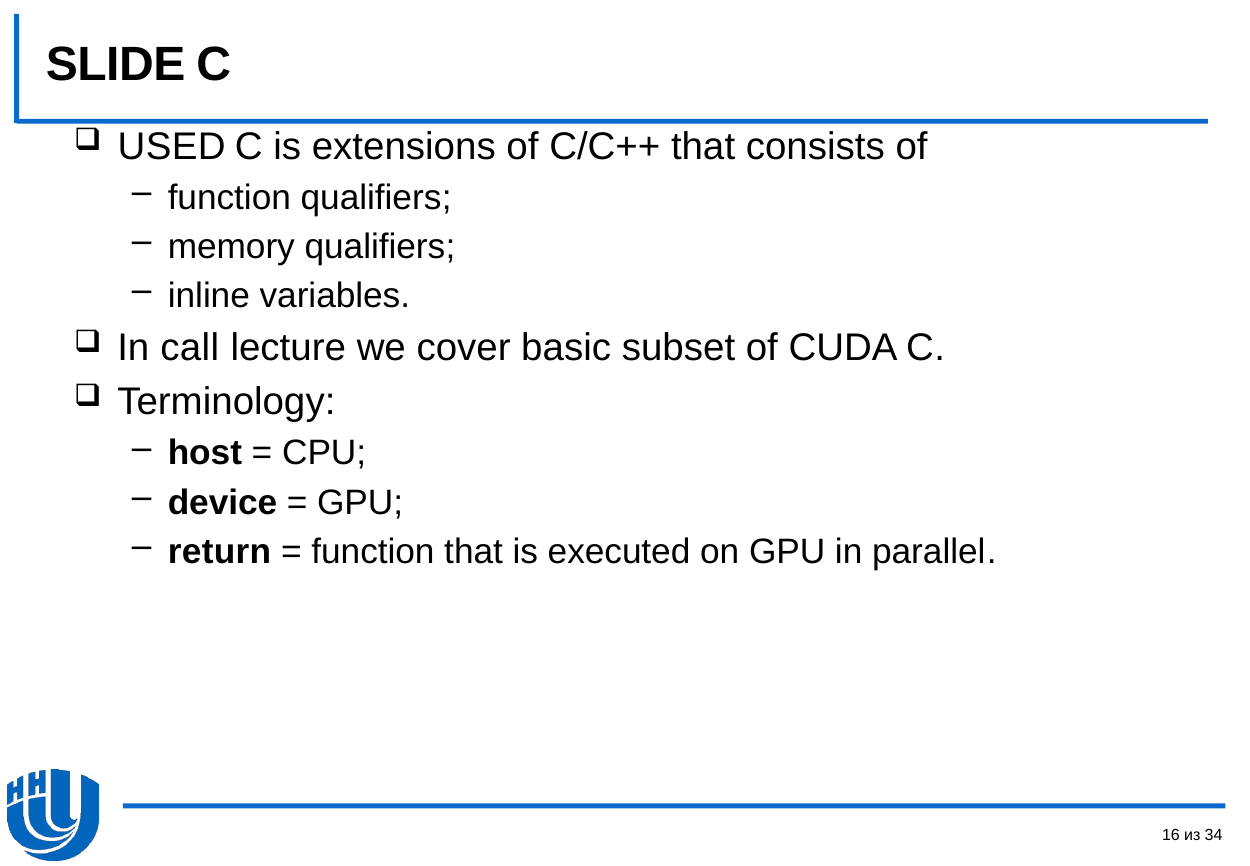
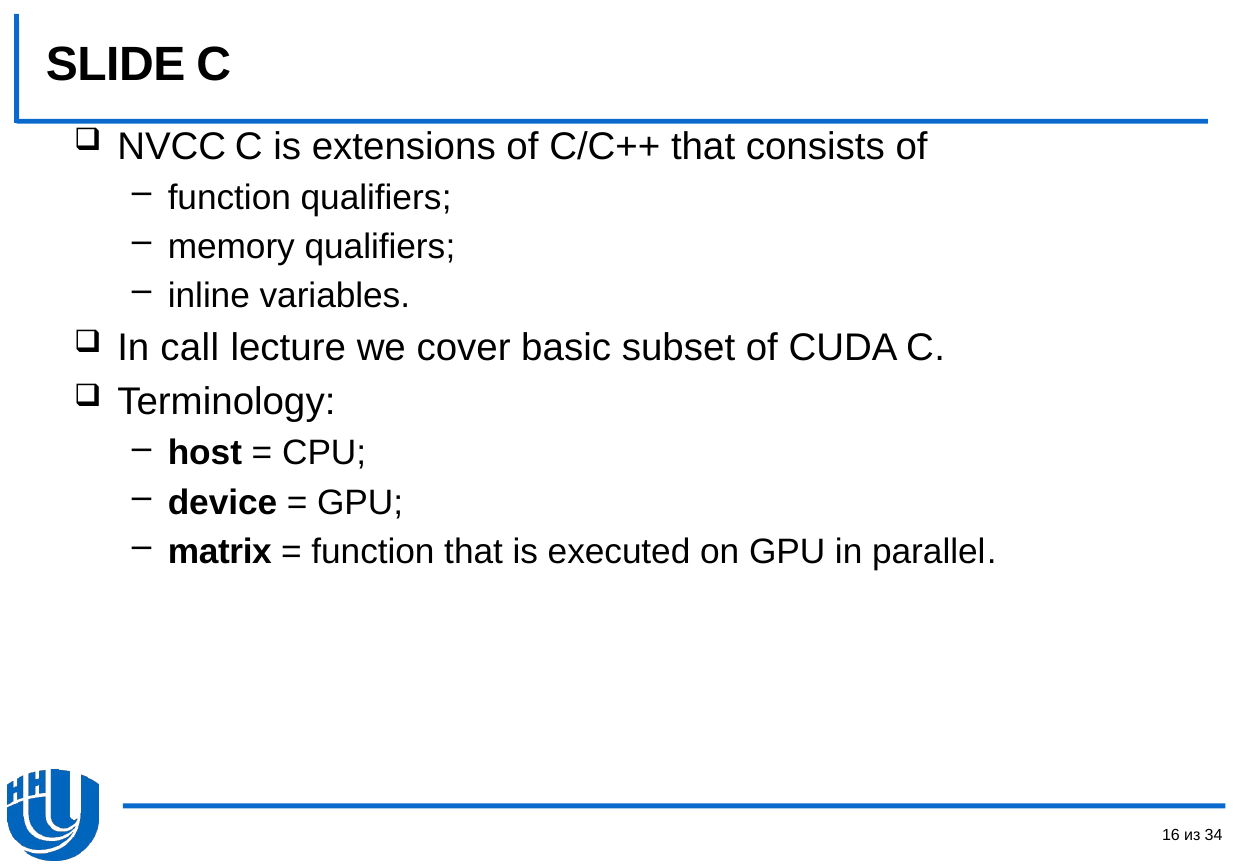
USED: USED -> NVCC
return: return -> matrix
